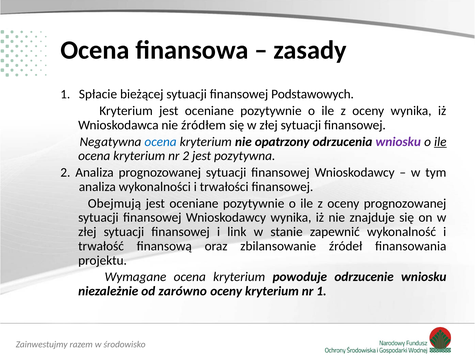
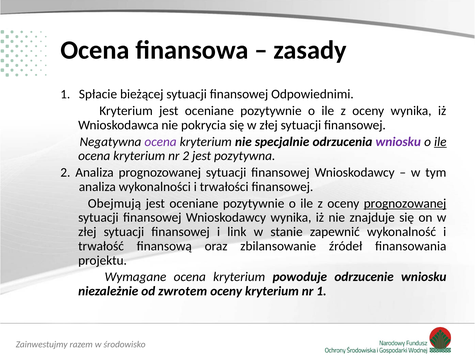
Podstawowych: Podstawowych -> Odpowiednimi
źródłem: źródłem -> pokrycia
ocena at (161, 142) colour: blue -> purple
opatrzony: opatrzony -> specjalnie
prognozowanej at (405, 204) underline: none -> present
zarówno: zarówno -> zwrotem
